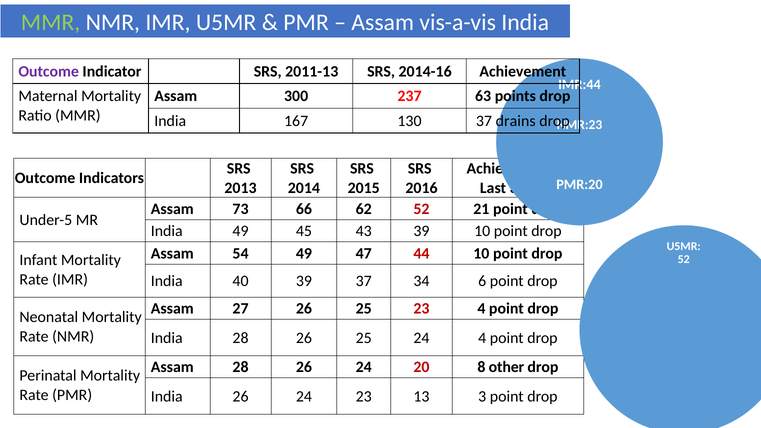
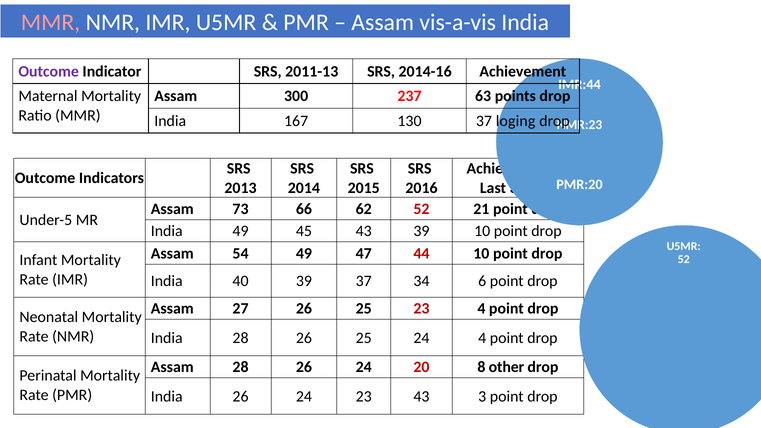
MMR at (51, 23) colour: light green -> pink
drains: drains -> loging
23 13: 13 -> 43
